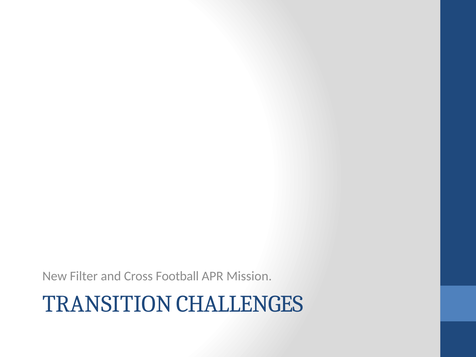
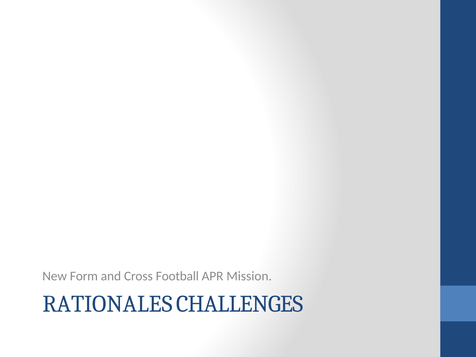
Filter: Filter -> Form
TRANSITION: TRANSITION -> RATIONALES
